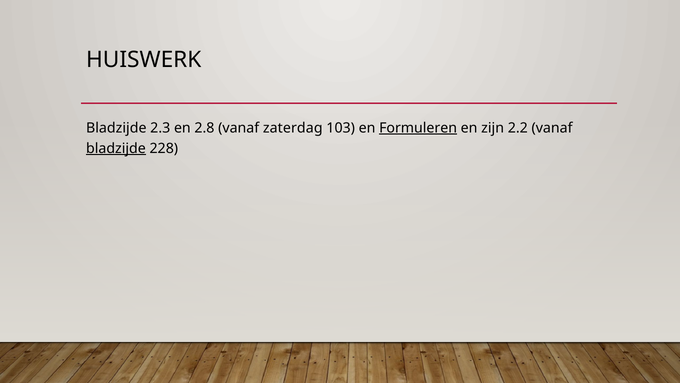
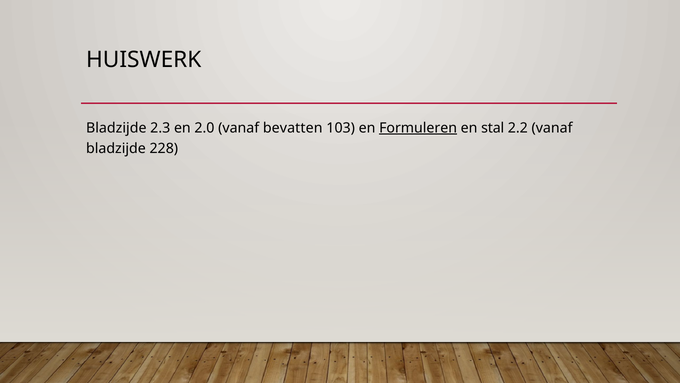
2.8: 2.8 -> 2.0
zaterdag: zaterdag -> bevatten
zijn: zijn -> stal
bladzijde at (116, 148) underline: present -> none
